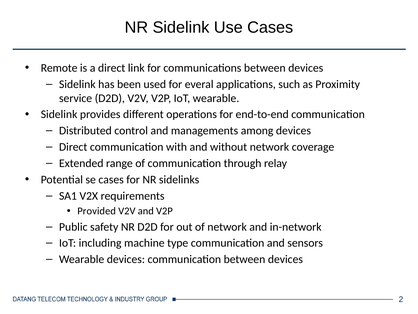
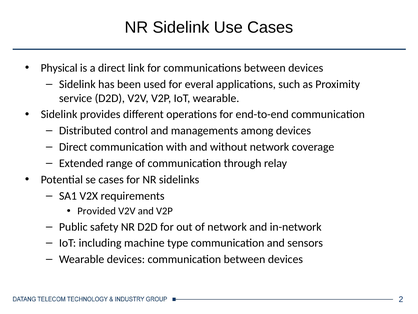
Remote: Remote -> Physical
